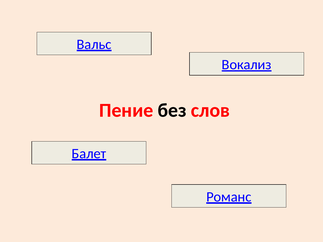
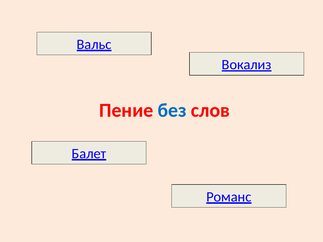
без colour: black -> blue
